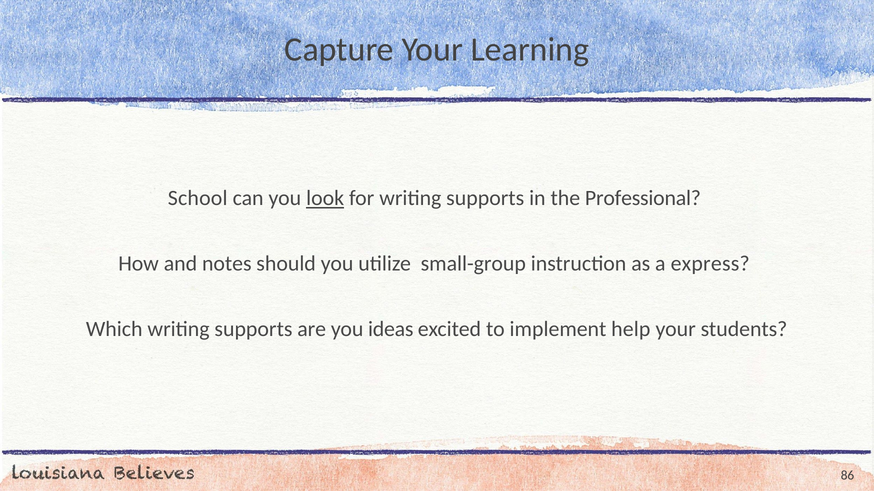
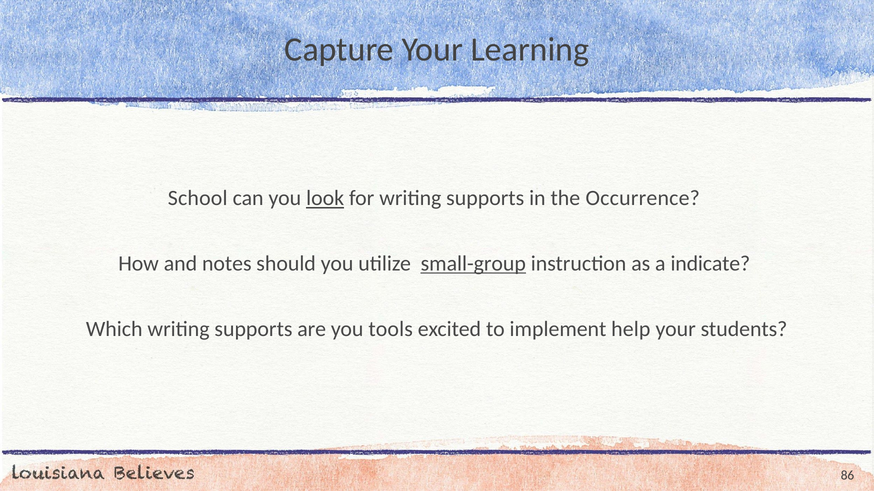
Professional: Professional -> Occurrence
small-group underline: none -> present
express: express -> indicate
ideas: ideas -> tools
